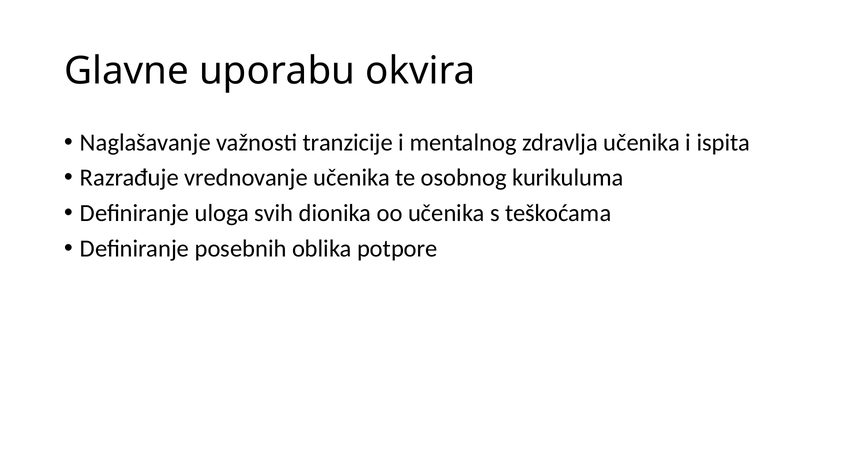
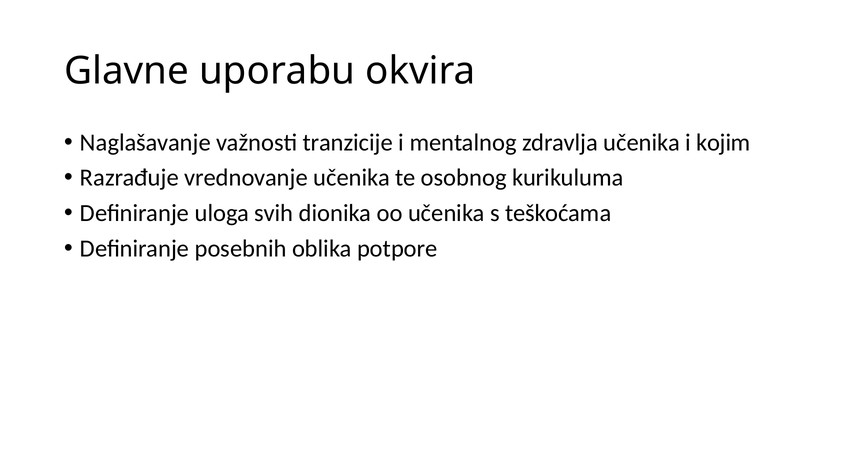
ispita: ispita -> kojim
